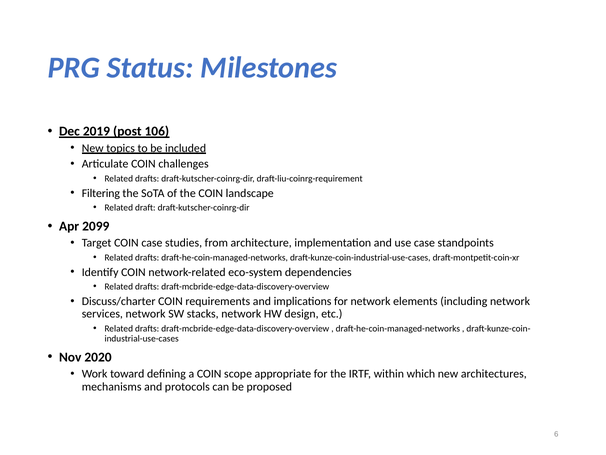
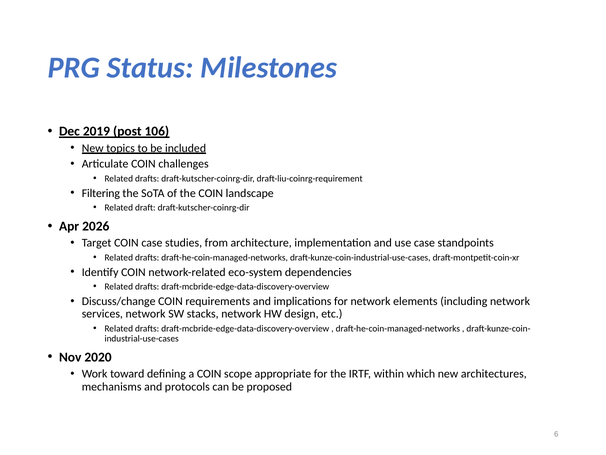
2099: 2099 -> 2026
Discuss/charter: Discuss/charter -> Discuss/change
